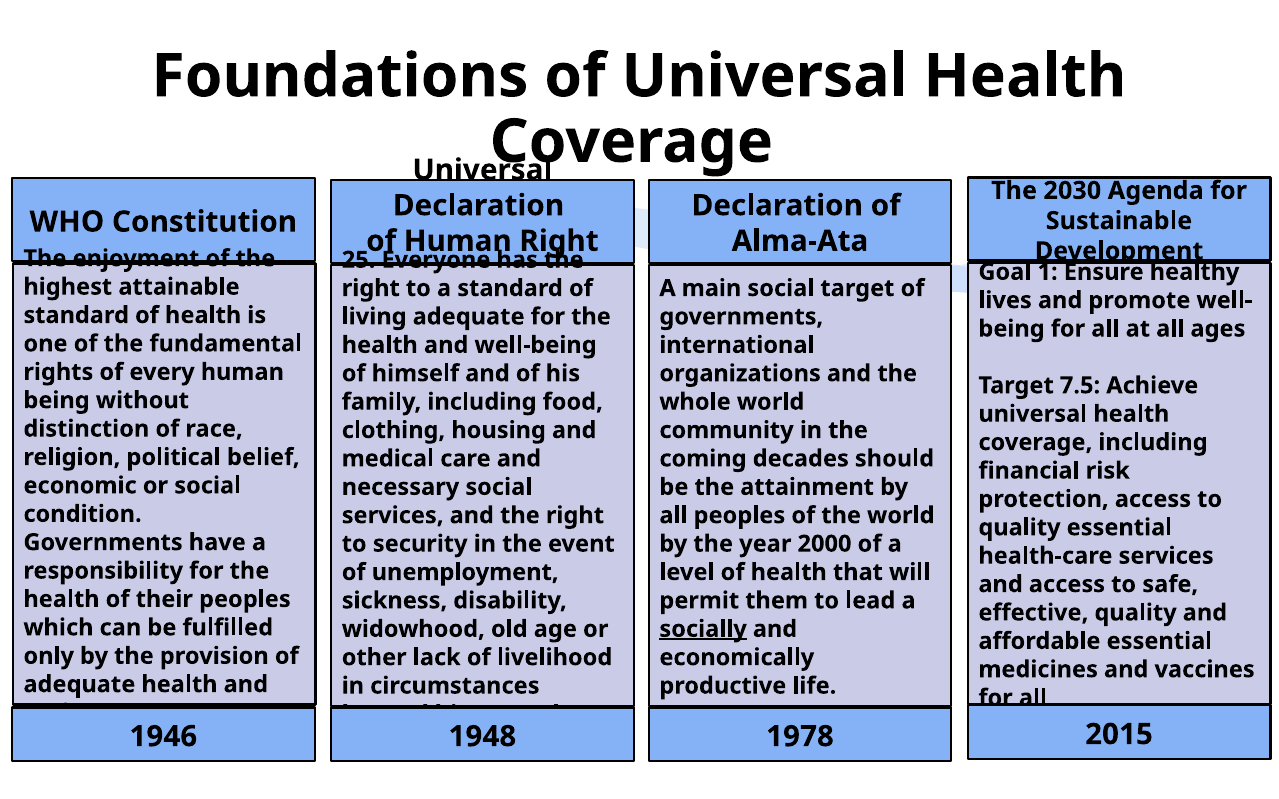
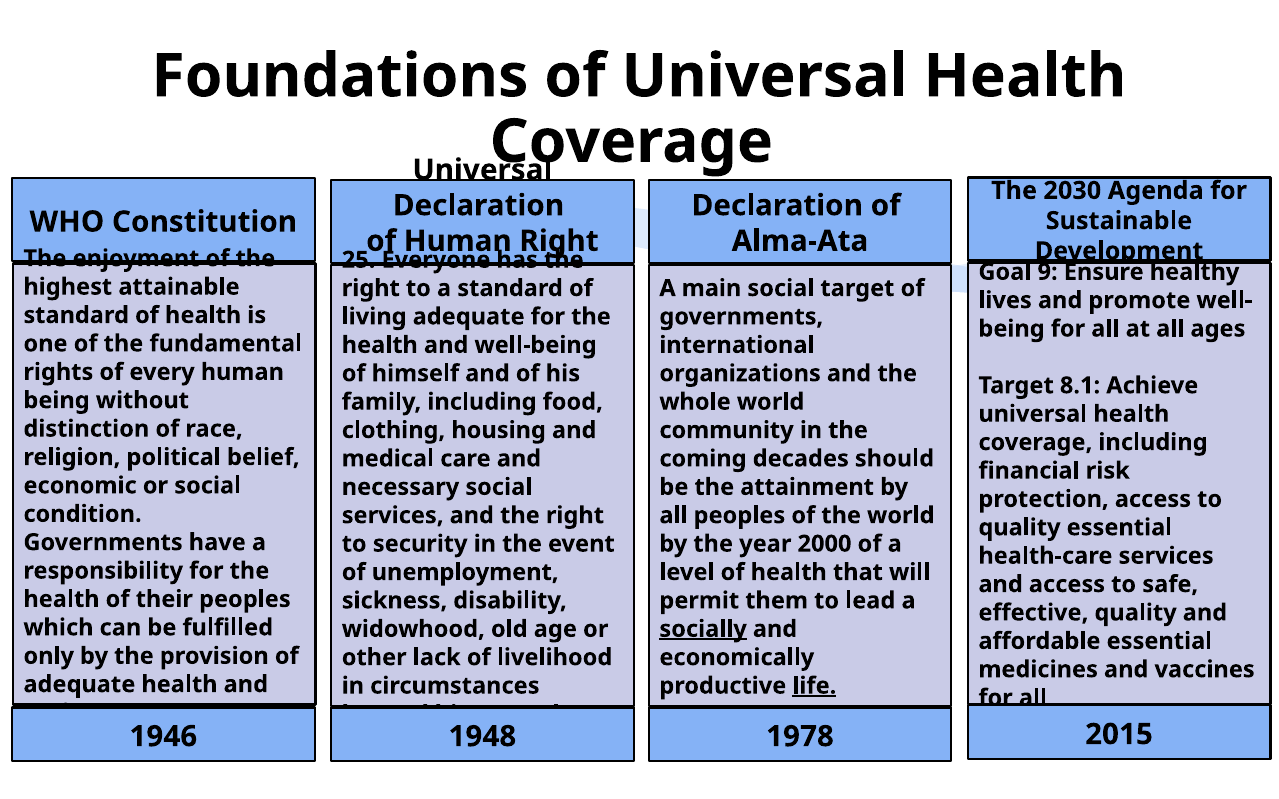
1: 1 -> 9
7.5: 7.5 -> 8.1
life underline: none -> present
